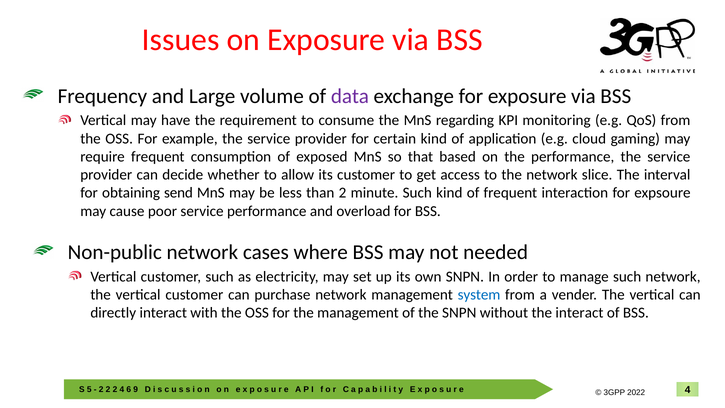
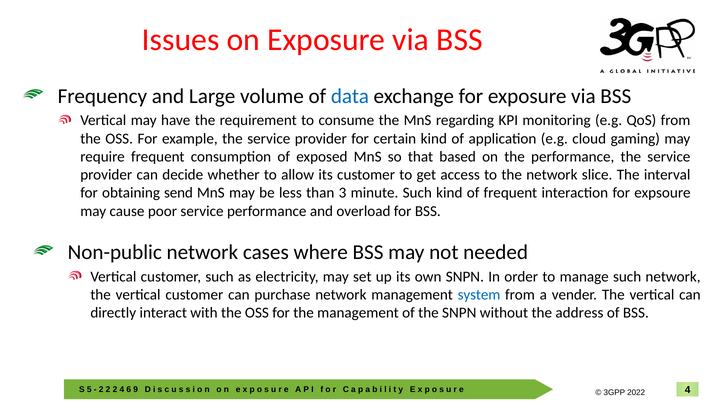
data colour: purple -> blue
than 2: 2 -> 3
the interact: interact -> address
